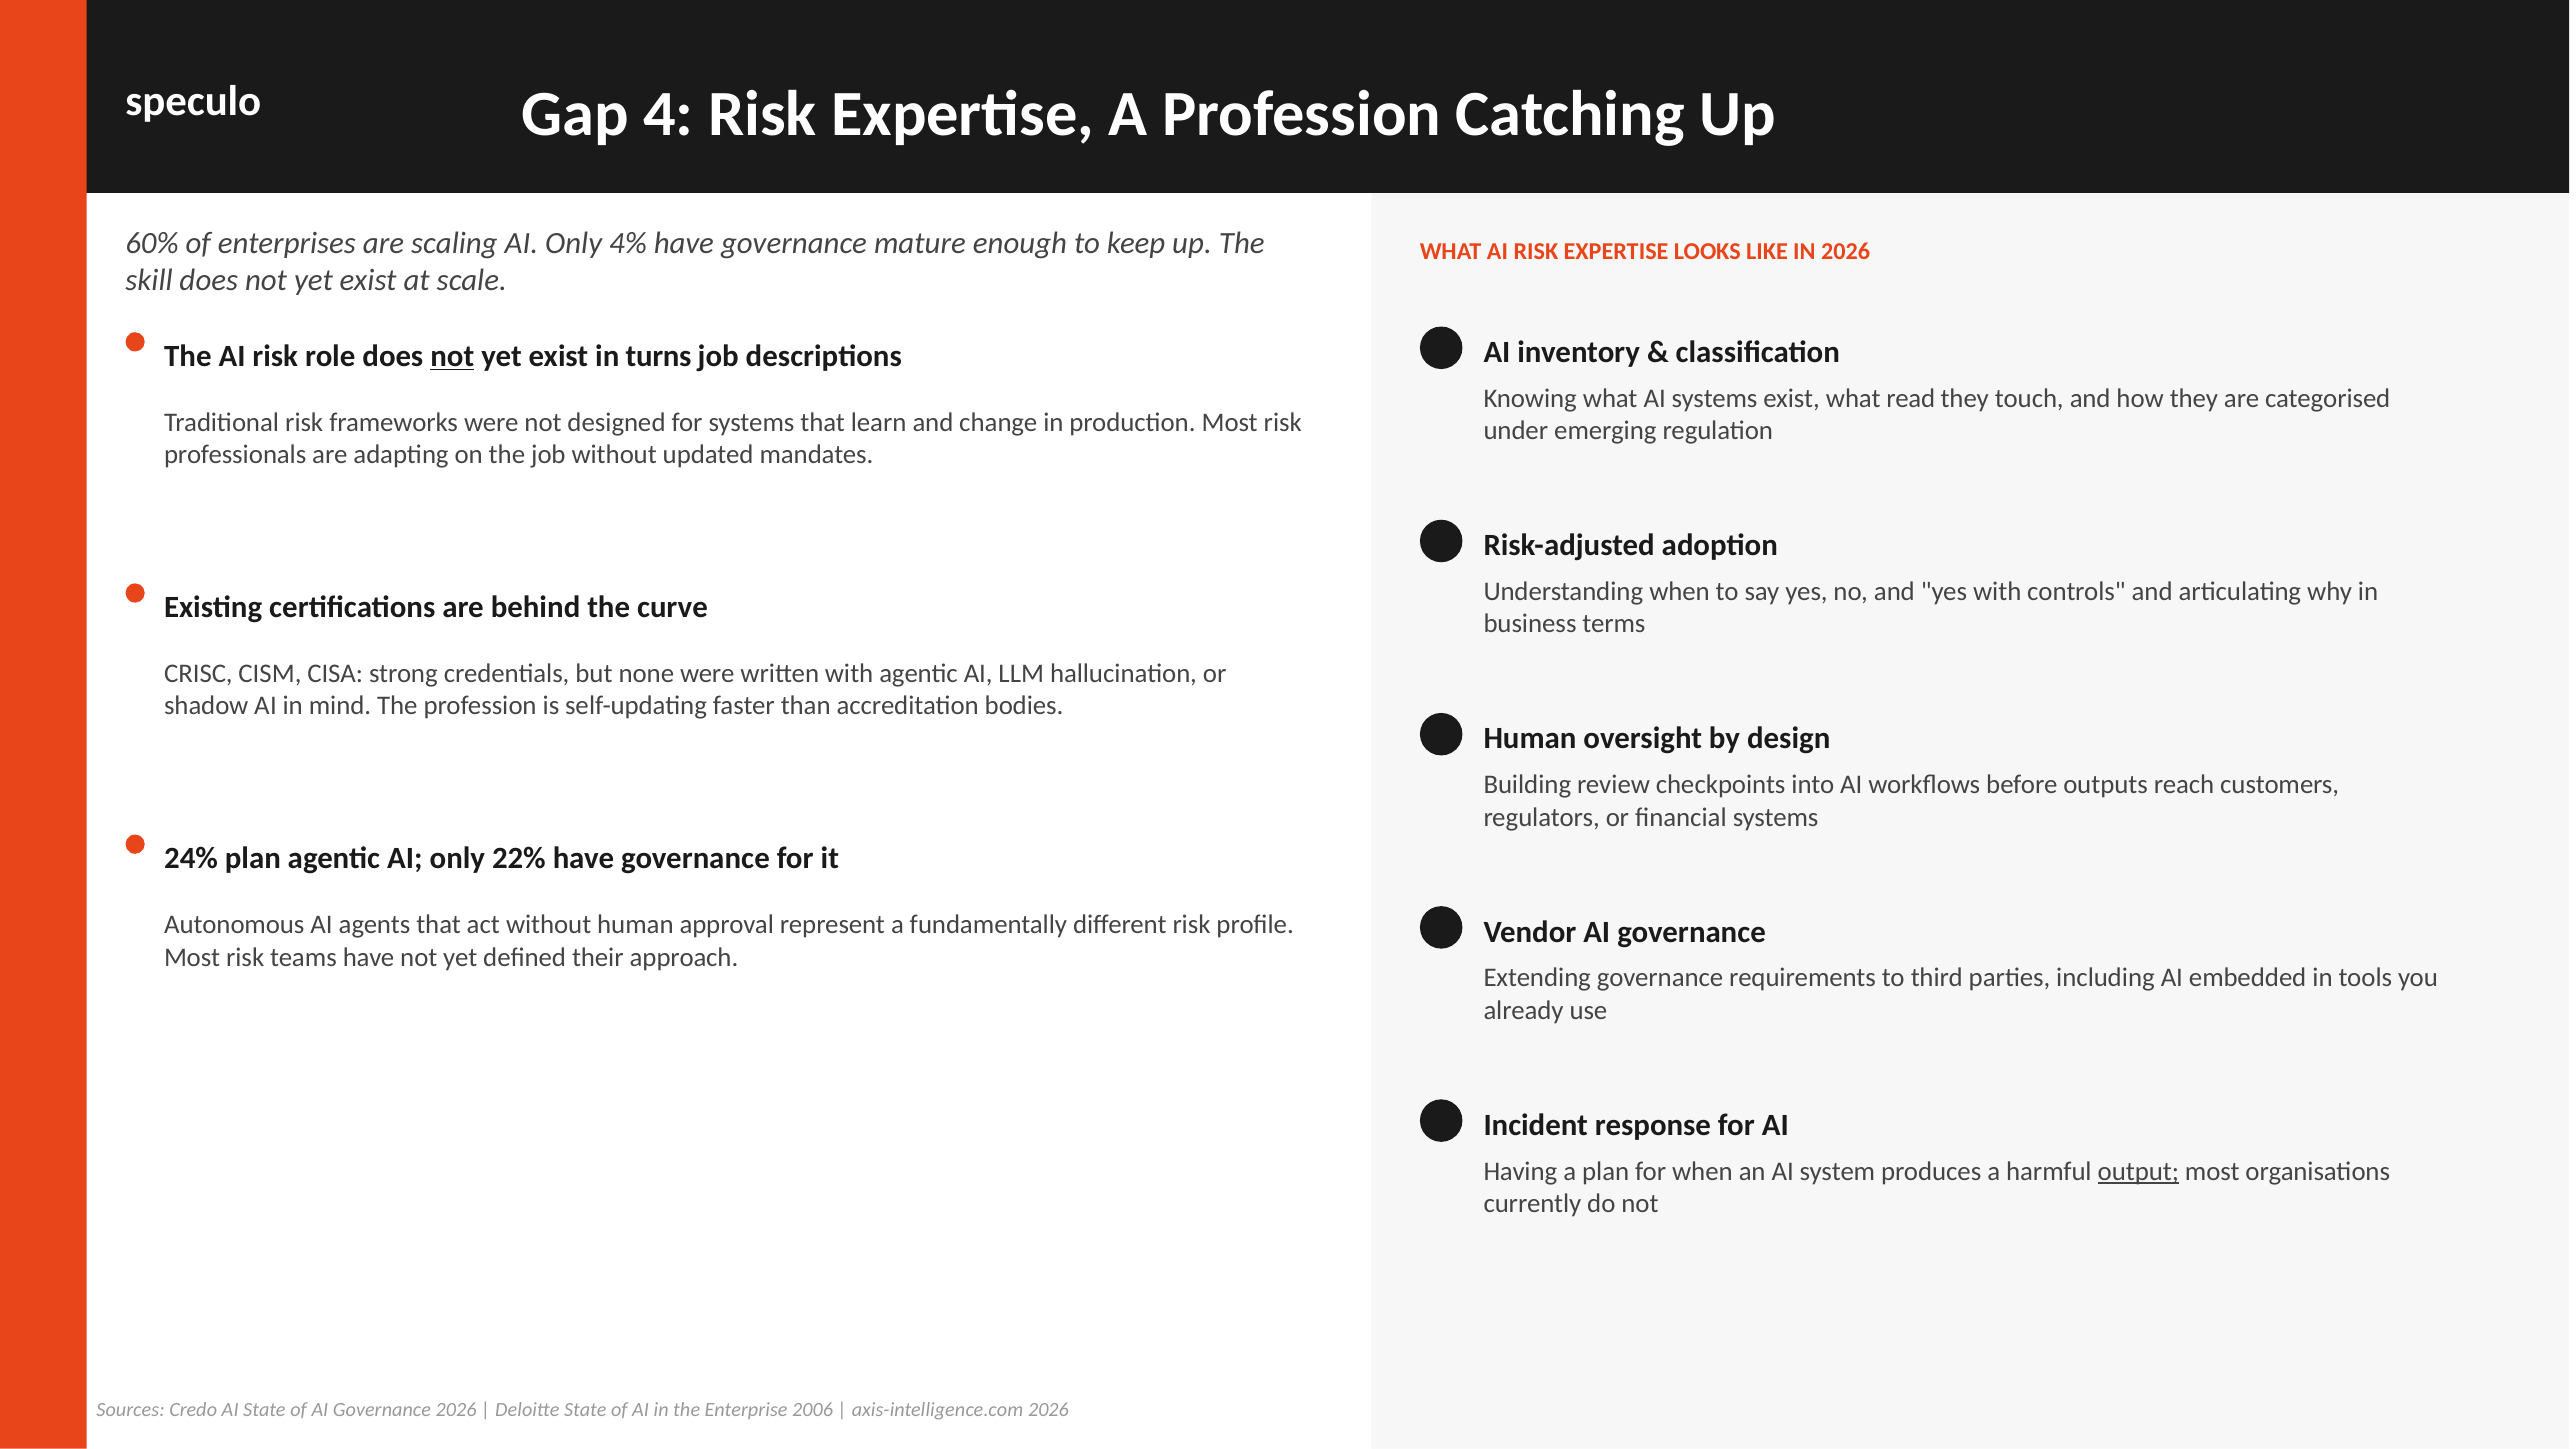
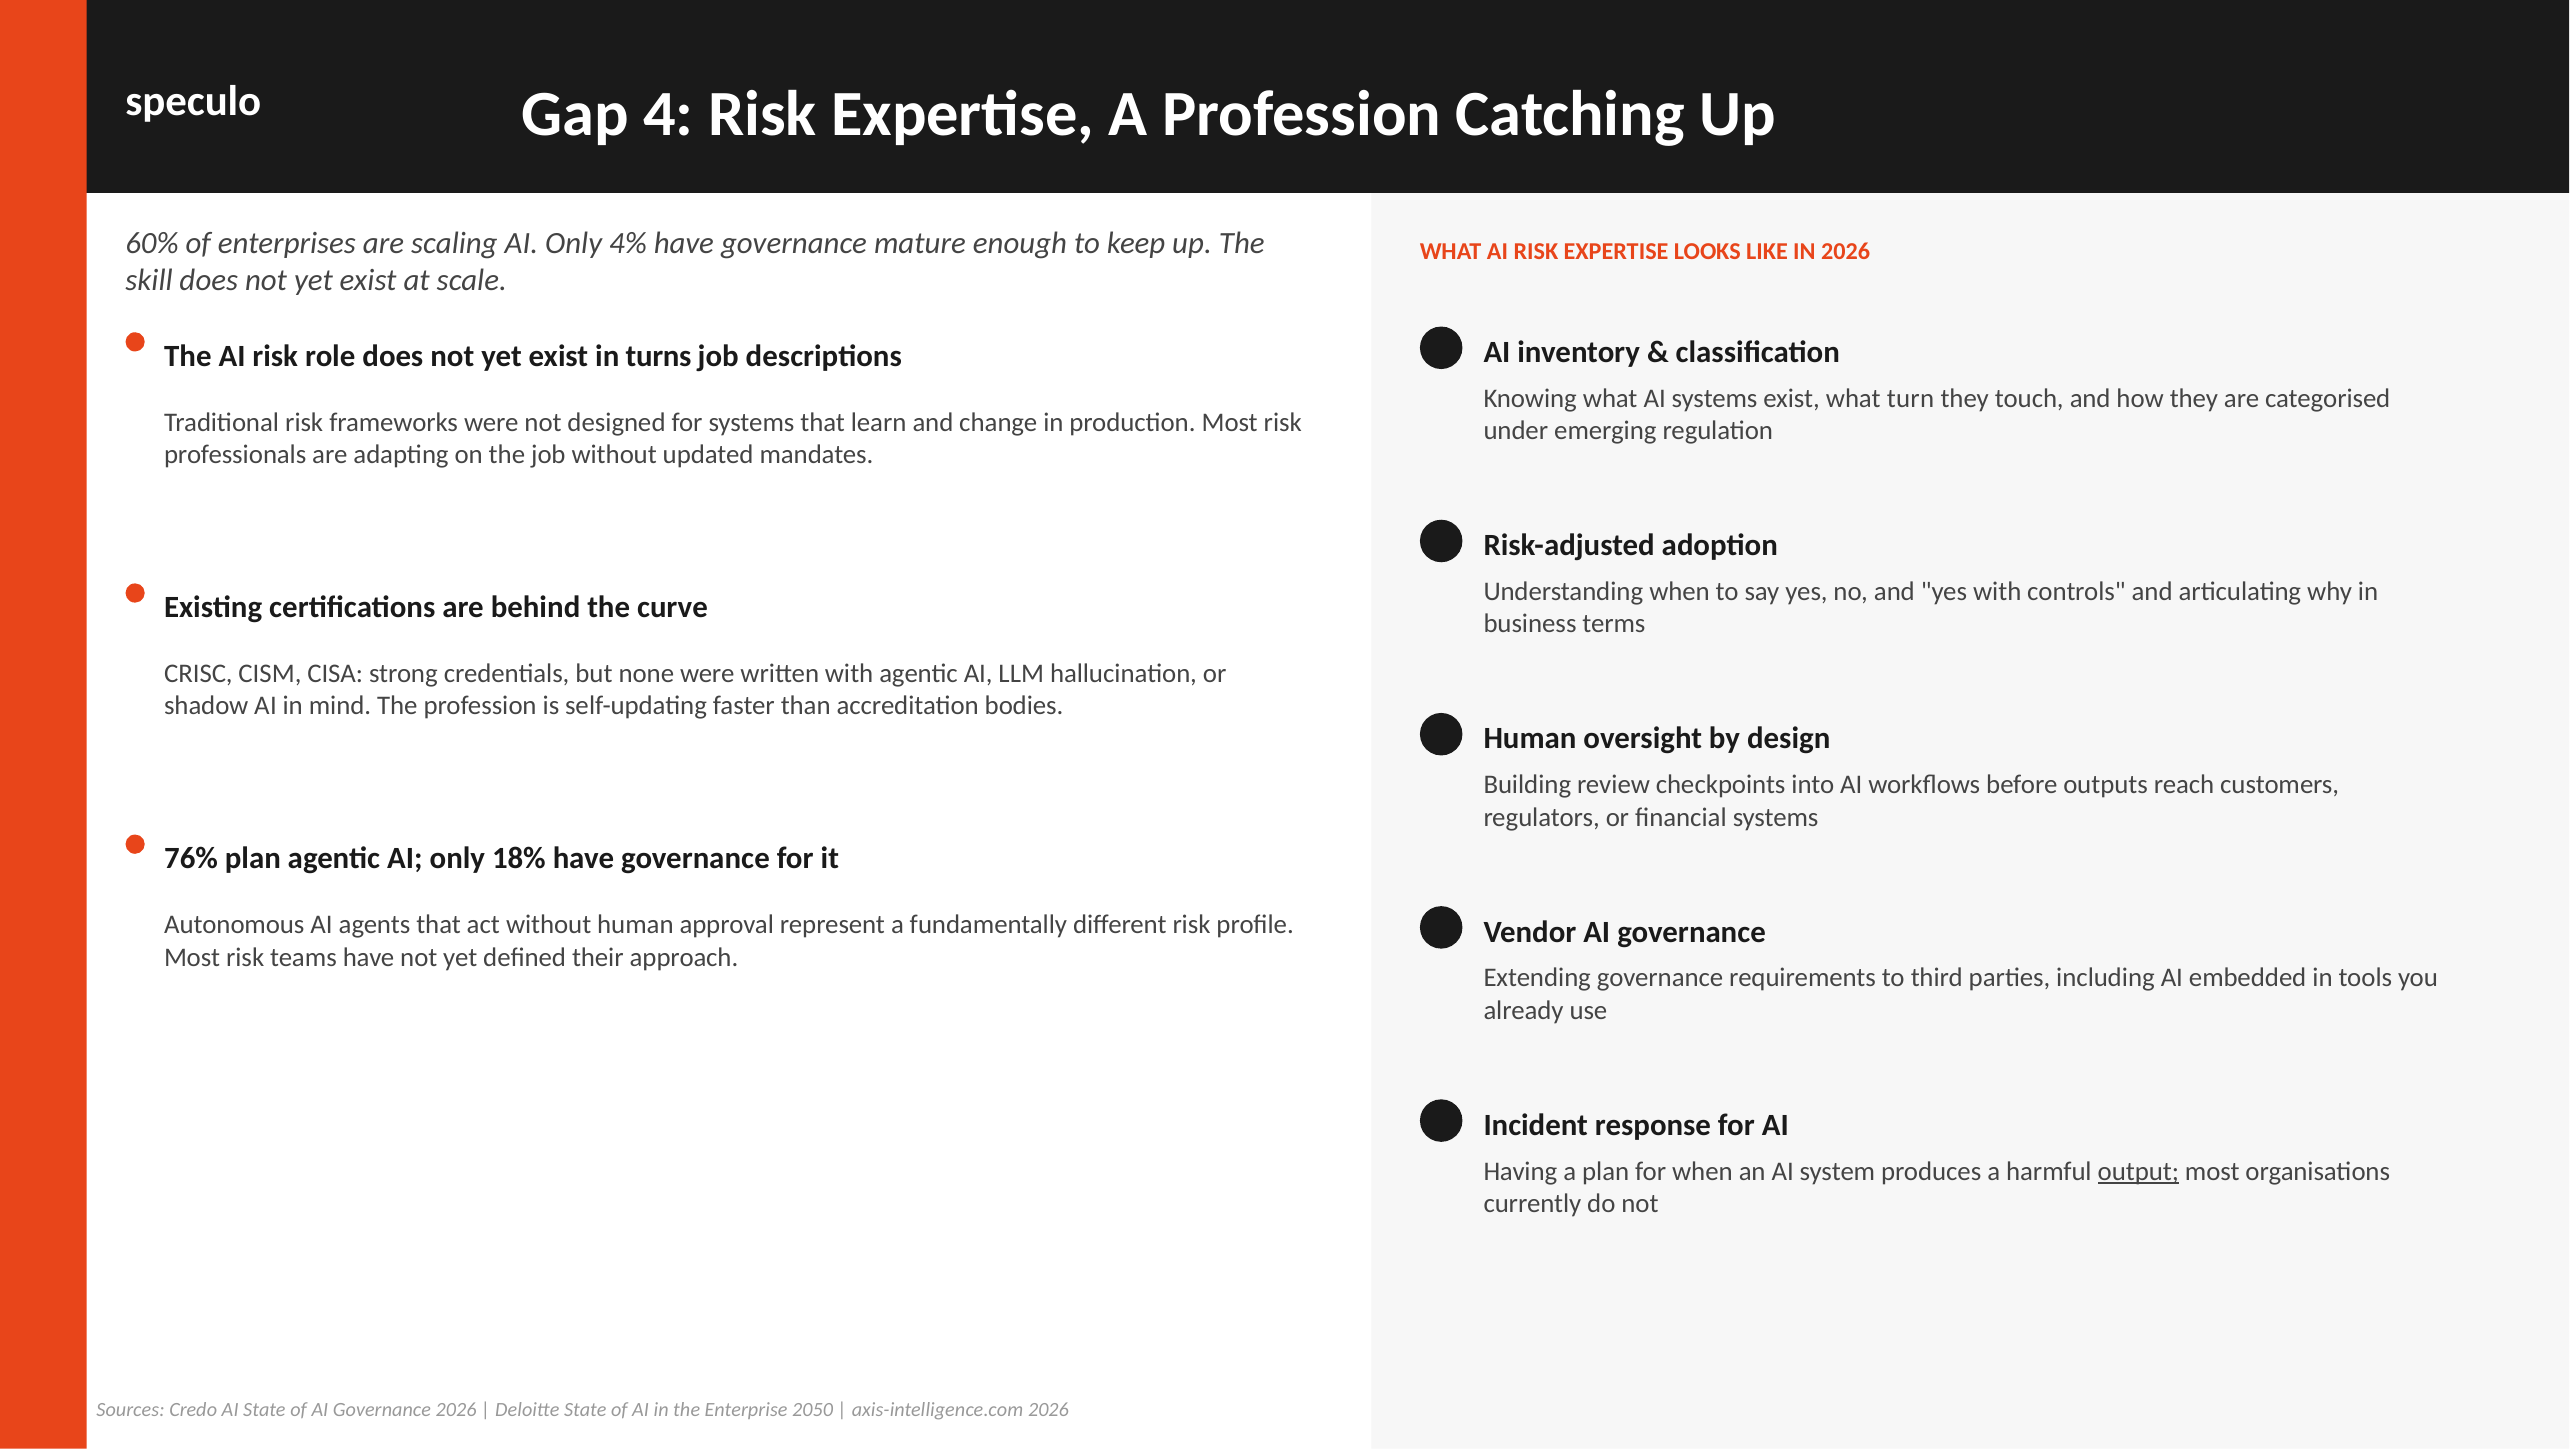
not at (452, 356) underline: present -> none
read: read -> turn
24%: 24% -> 76%
22%: 22% -> 18%
2006: 2006 -> 2050
